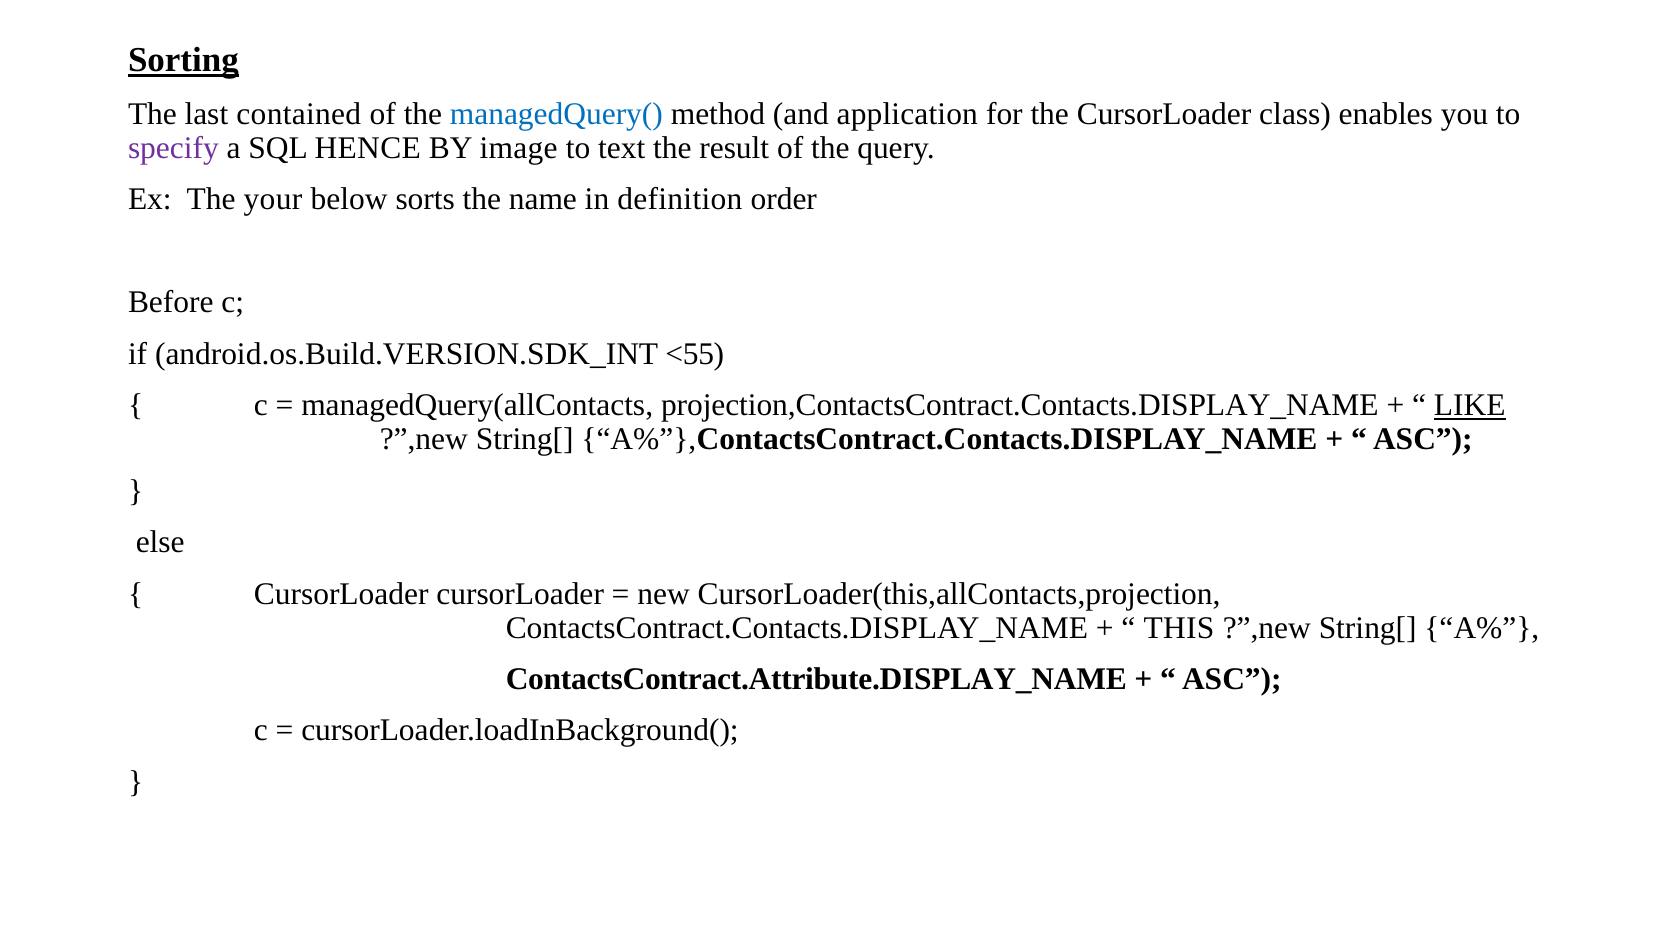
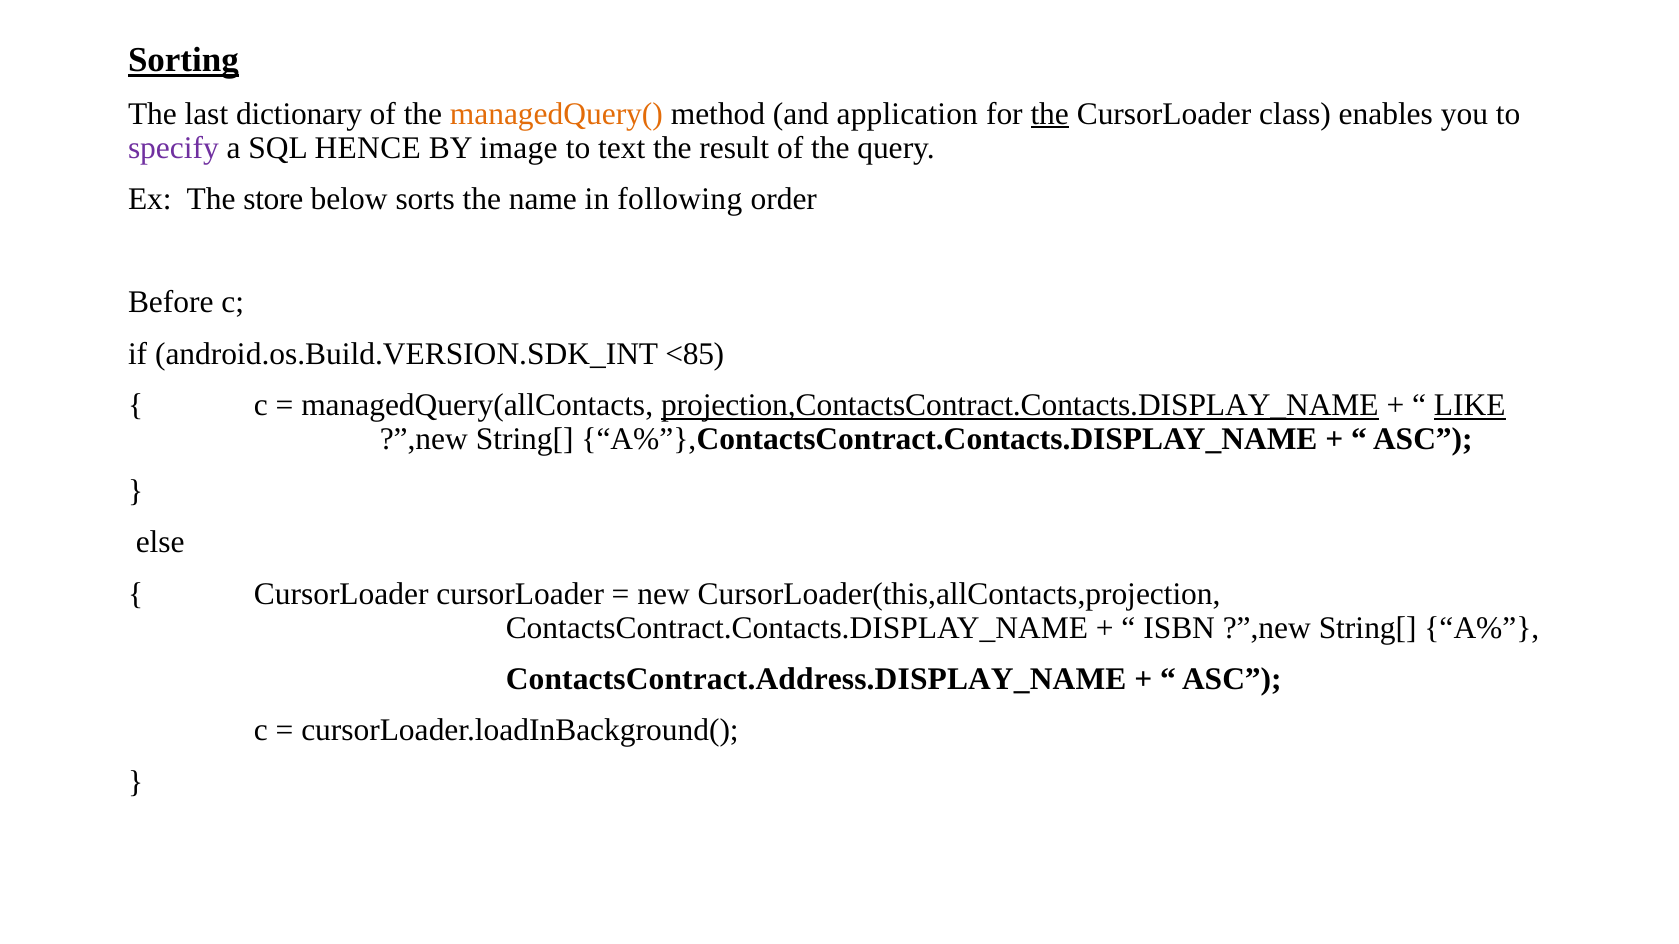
contained: contained -> dictionary
managedQuery( colour: blue -> orange
the at (1050, 114) underline: none -> present
your: your -> store
definition: definition -> following
<55: <55 -> <85
projection,ContactsContract.Contacts.DISPLAY_NAME underline: none -> present
THIS: THIS -> ISBN
ContactsContract.Attribute.DISPLAY_NAME: ContactsContract.Attribute.DISPLAY_NAME -> ContactsContract.Address.DISPLAY_NAME
